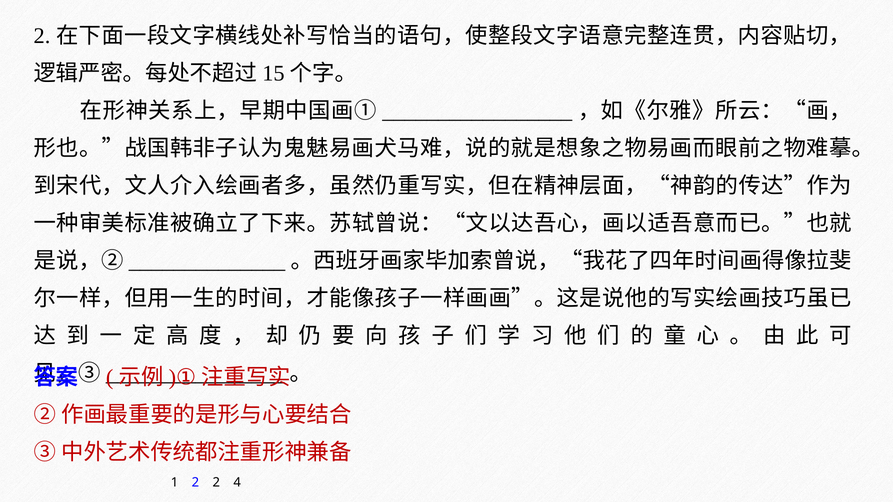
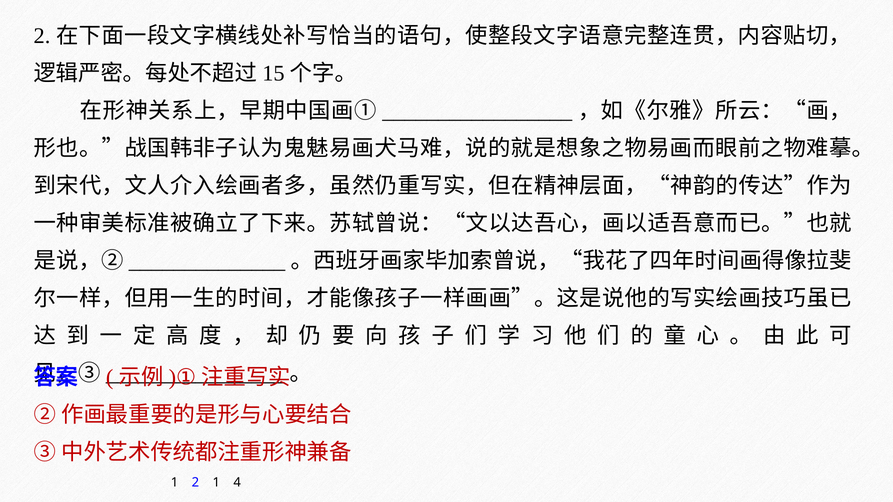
2 2: 2 -> 1
